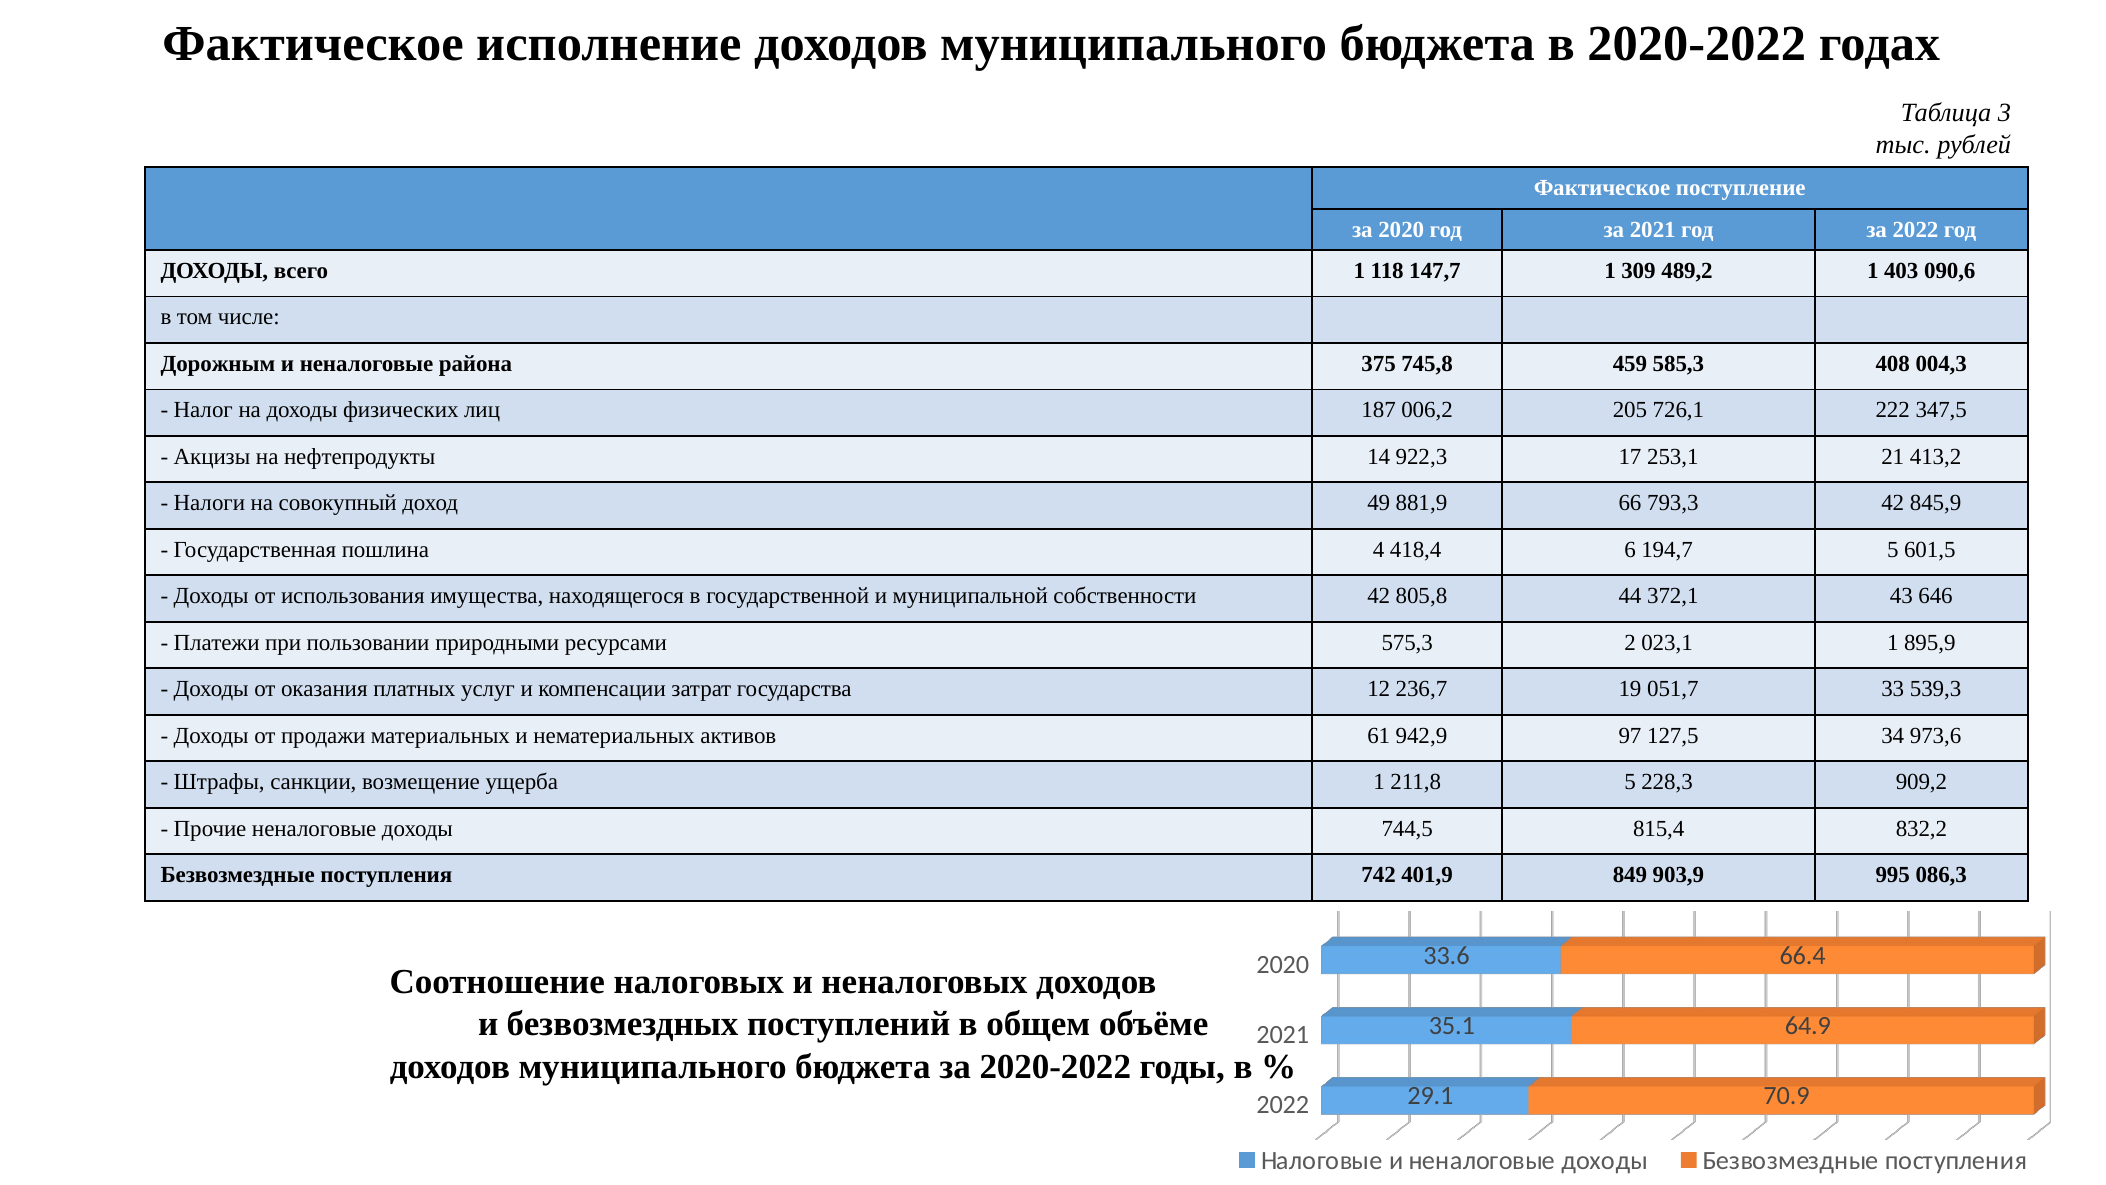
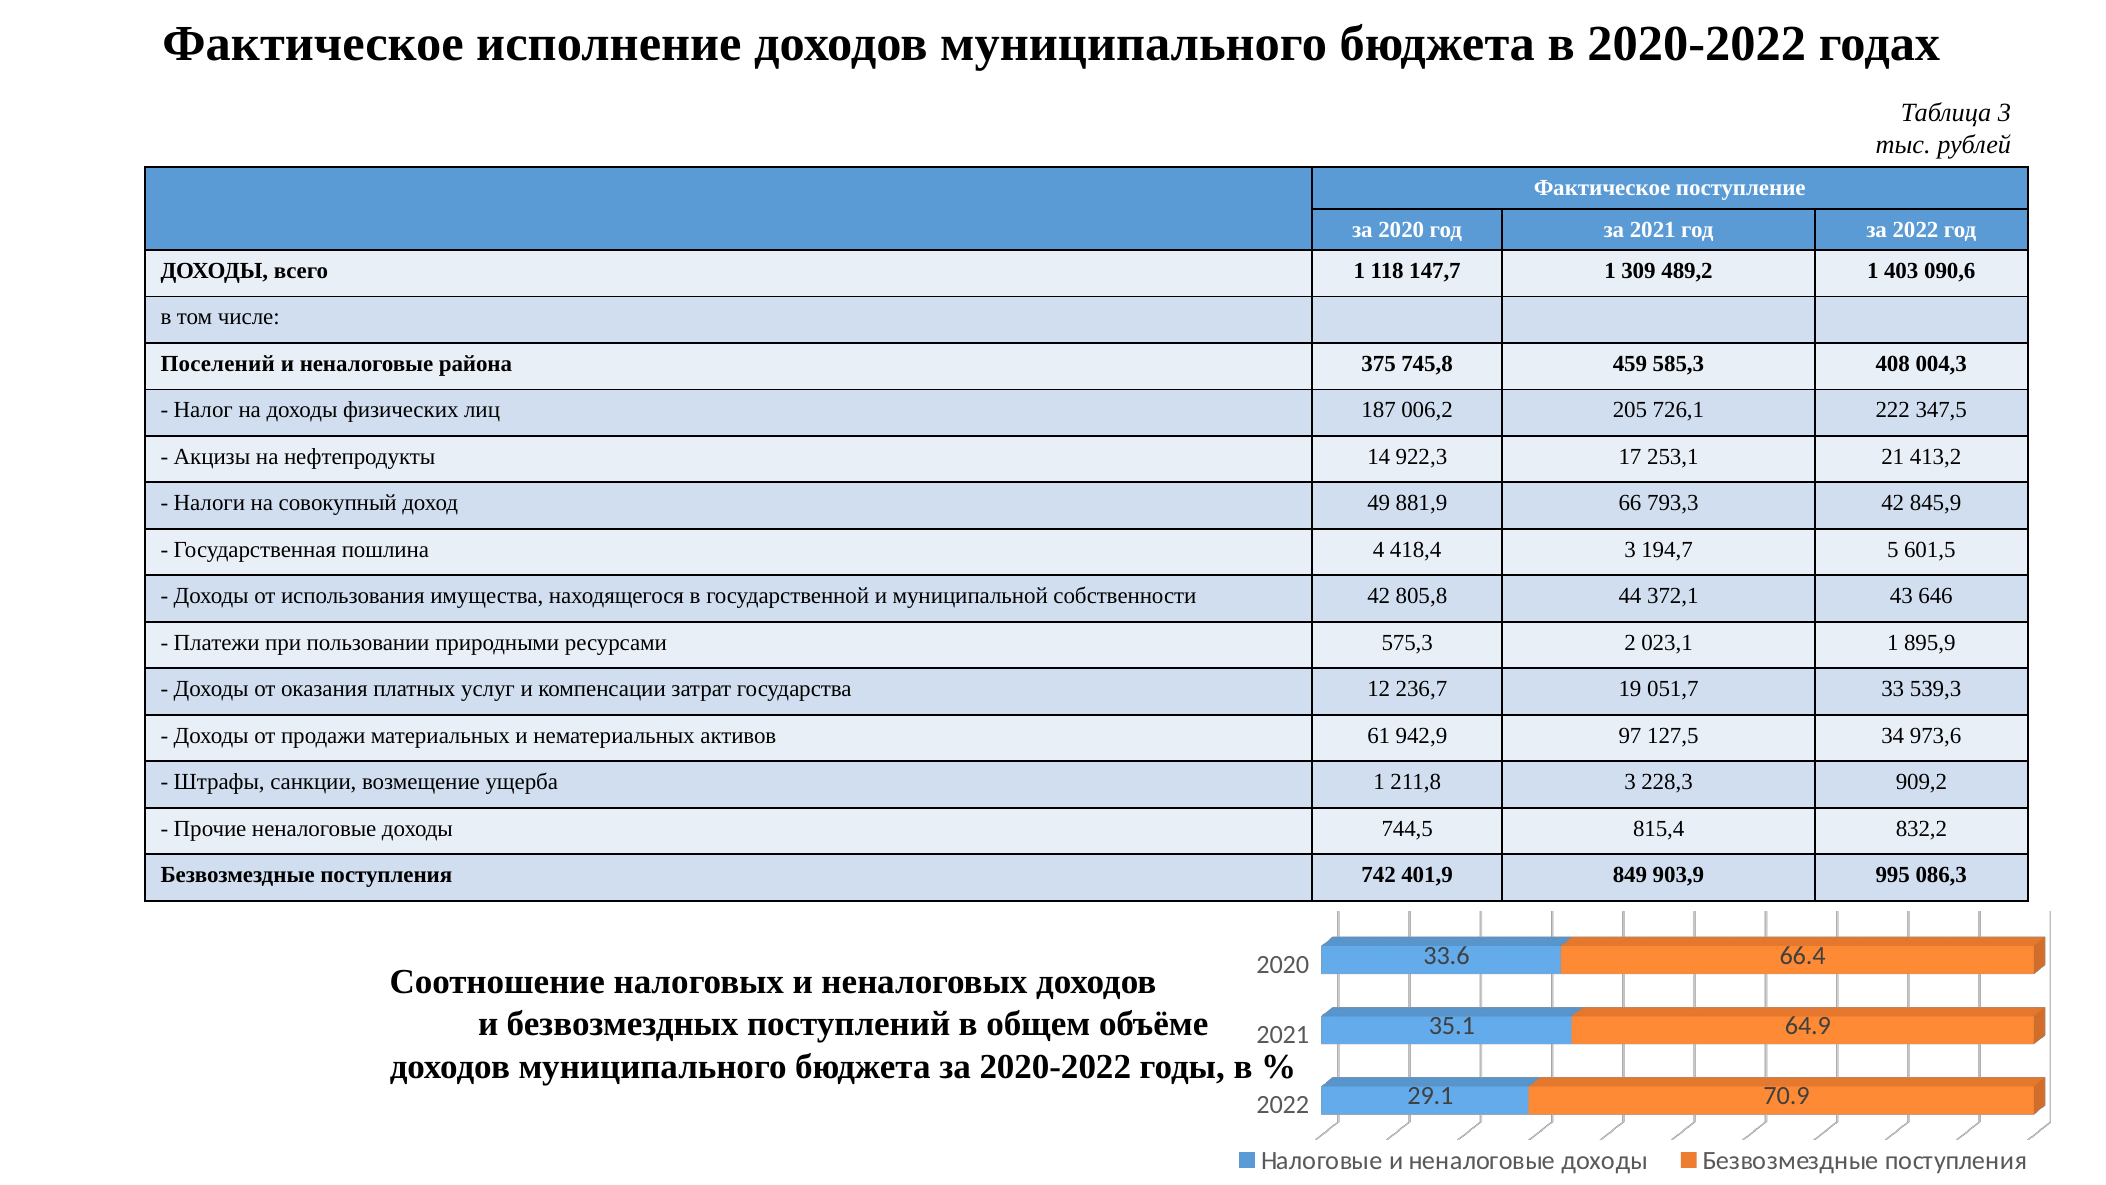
Дорожным: Дорожным -> Поселений
418,4 6: 6 -> 3
211,8 5: 5 -> 3
